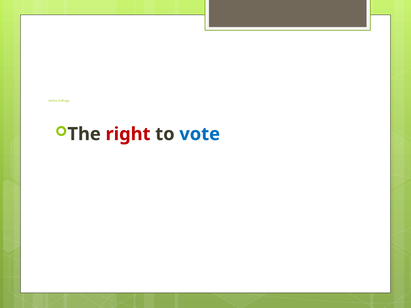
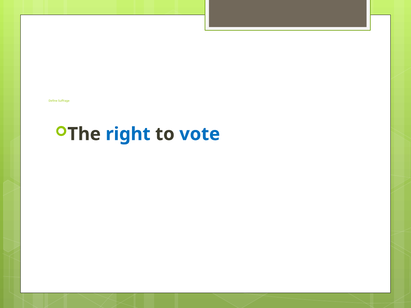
right colour: red -> blue
